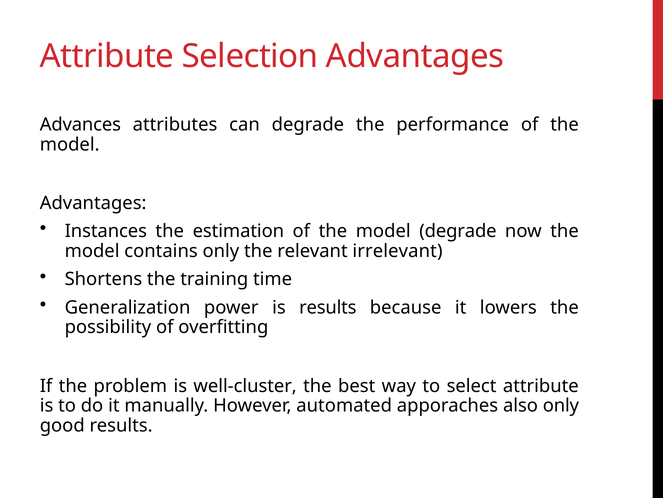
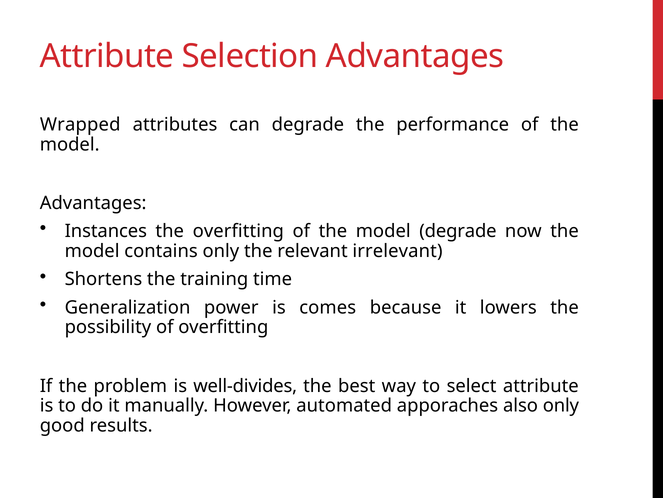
Advances: Advances -> Wrapped
the estimation: estimation -> overfitting
is results: results -> comes
well-cluster: well-cluster -> well-divides
